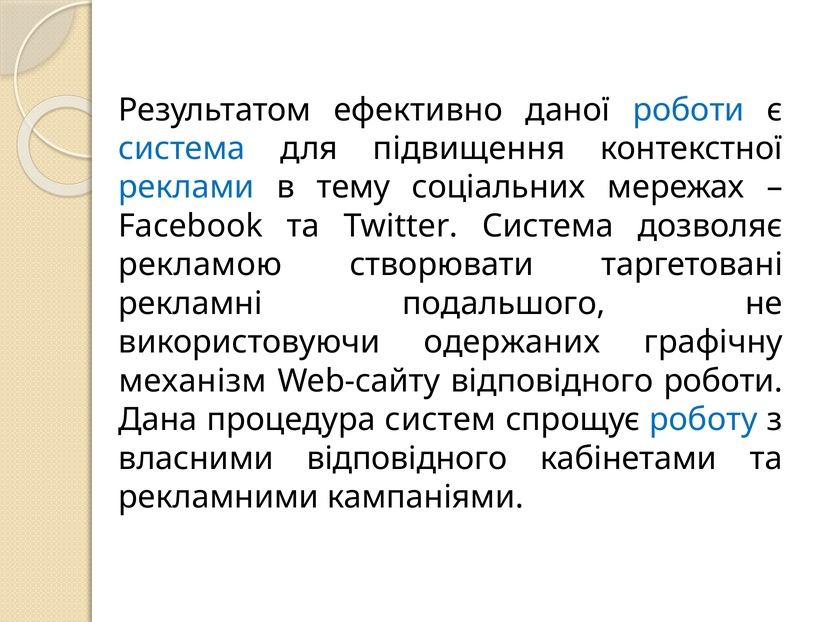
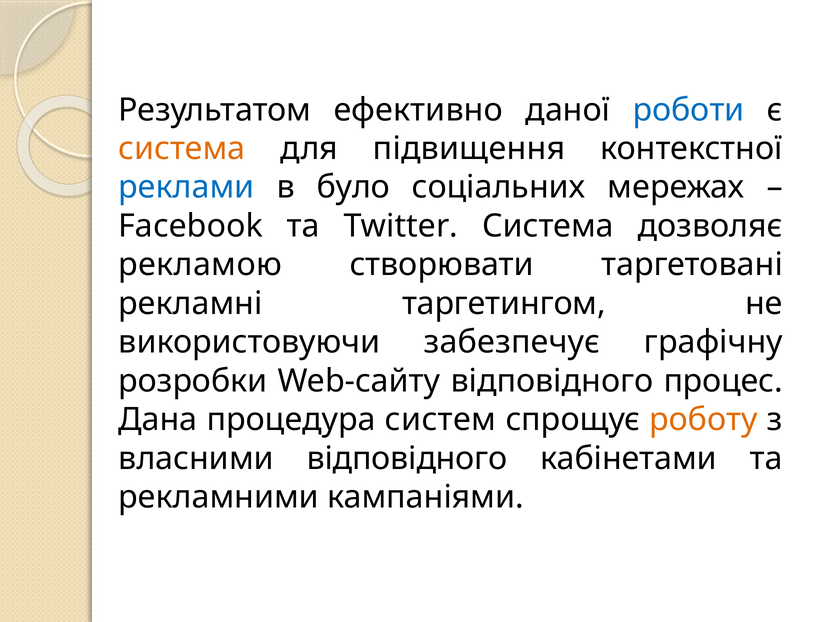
система at (182, 149) colour: blue -> orange
тему: тему -> було
подальшого: подальшого -> таргетингом
одержаних: одержаних -> забезпечує
механізм: механізм -> розробки
відповідного роботи: роботи -> процес
роботу colour: blue -> orange
